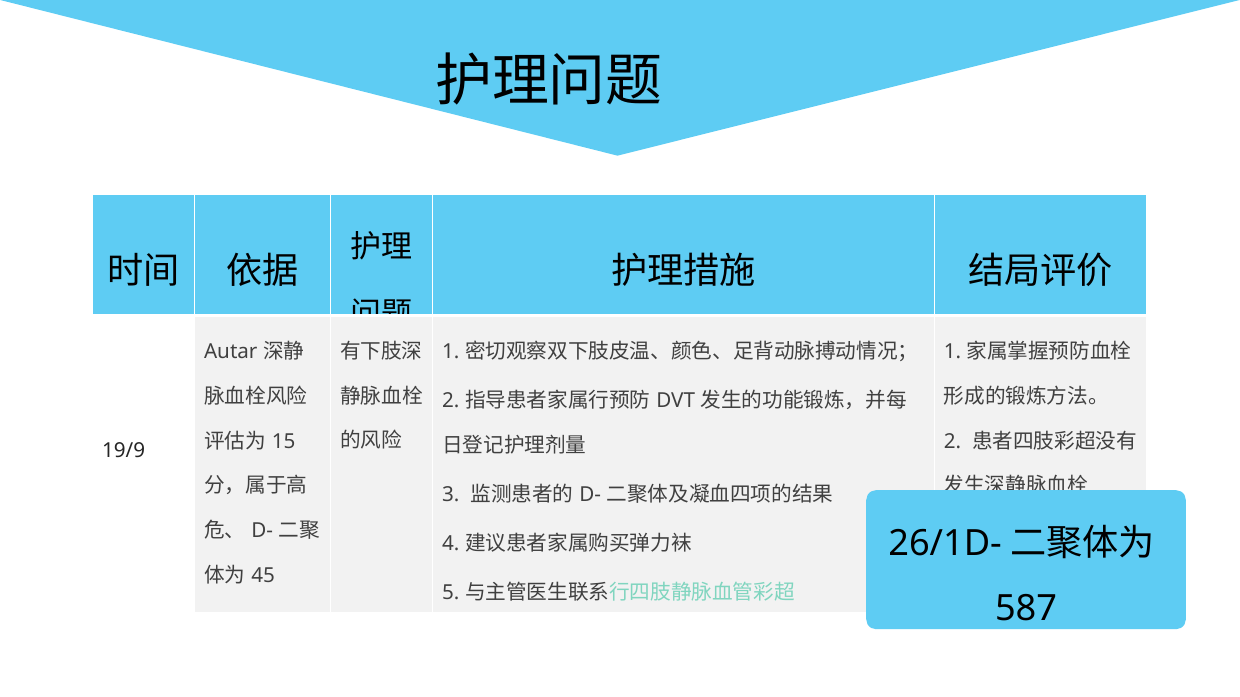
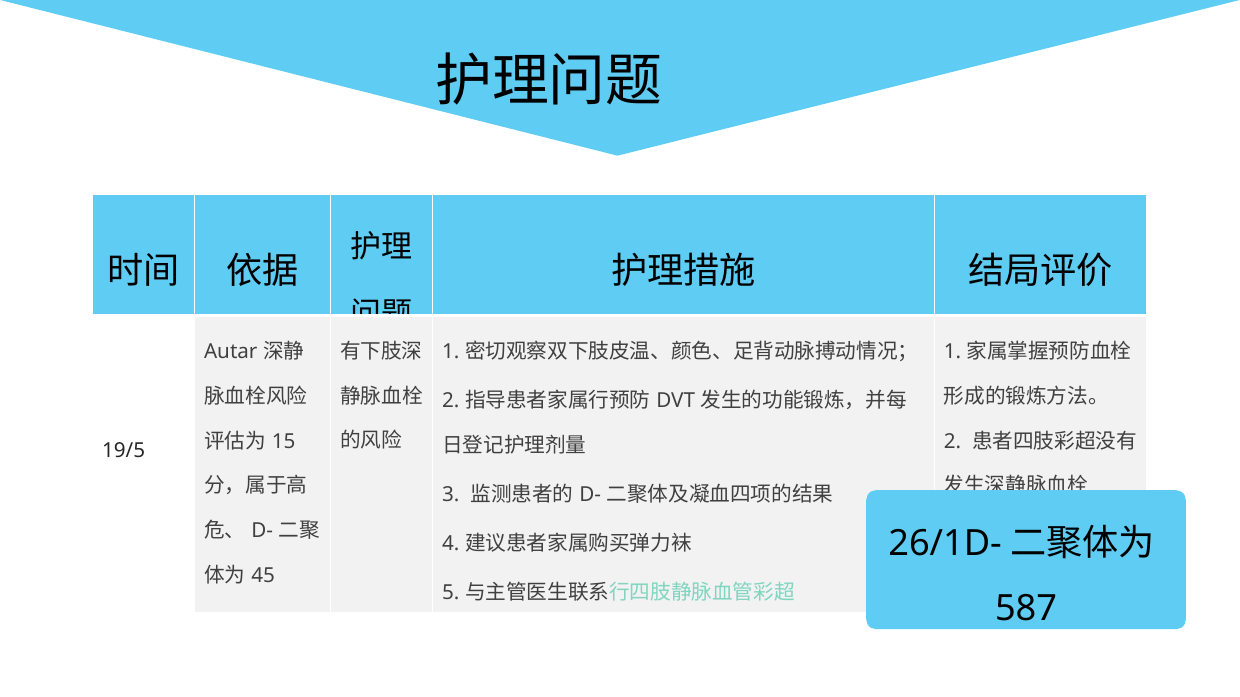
19/9: 19/9 -> 19/5
